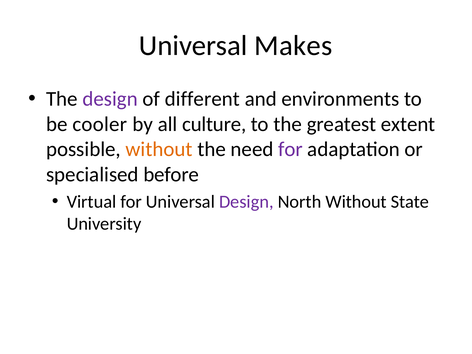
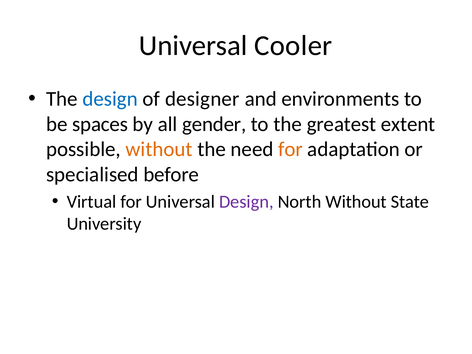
Makes: Makes -> Cooler
design at (110, 99) colour: purple -> blue
different: different -> designer
cooler: cooler -> spaces
culture: culture -> gender
for at (290, 149) colour: purple -> orange
